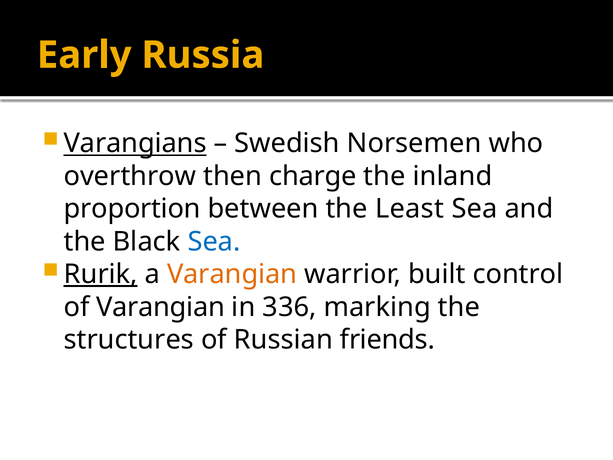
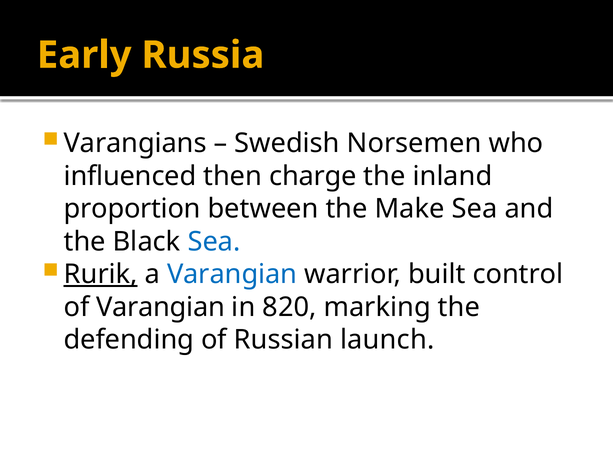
Varangians underline: present -> none
overthrow: overthrow -> influenced
Least: Least -> Make
Varangian at (232, 274) colour: orange -> blue
336: 336 -> 820
structures: structures -> defending
friends: friends -> launch
